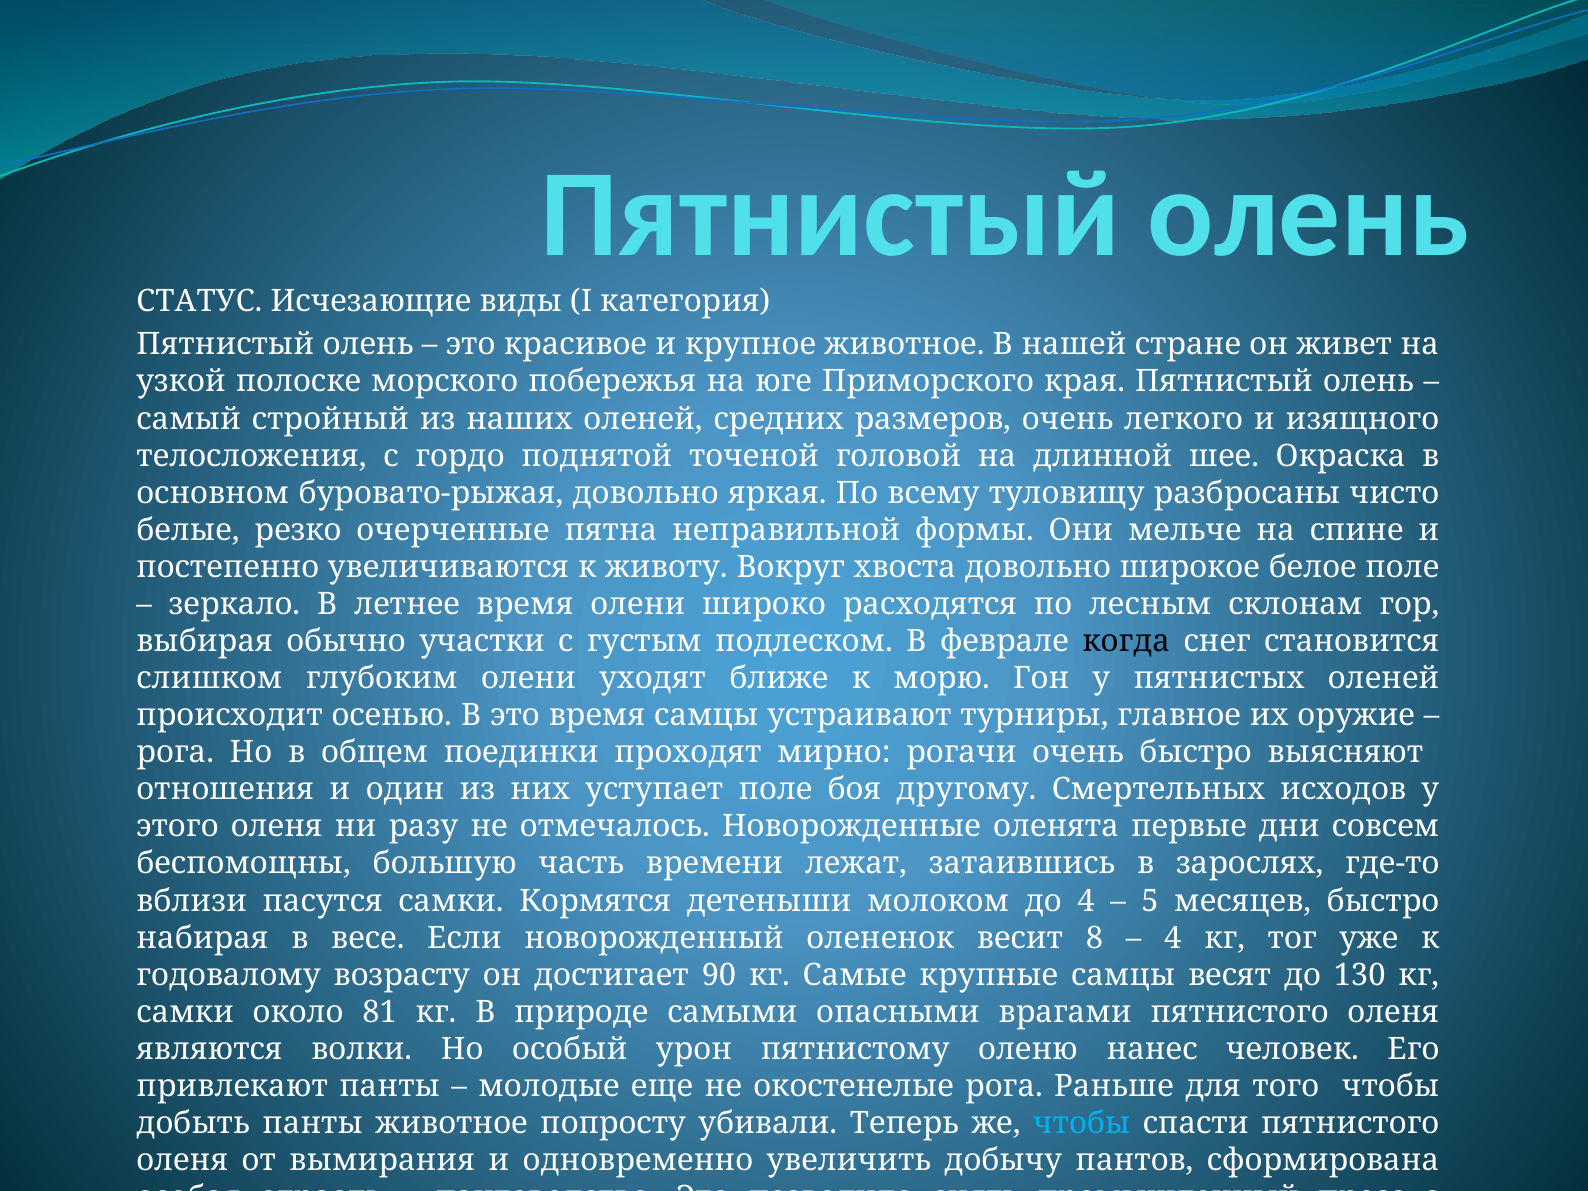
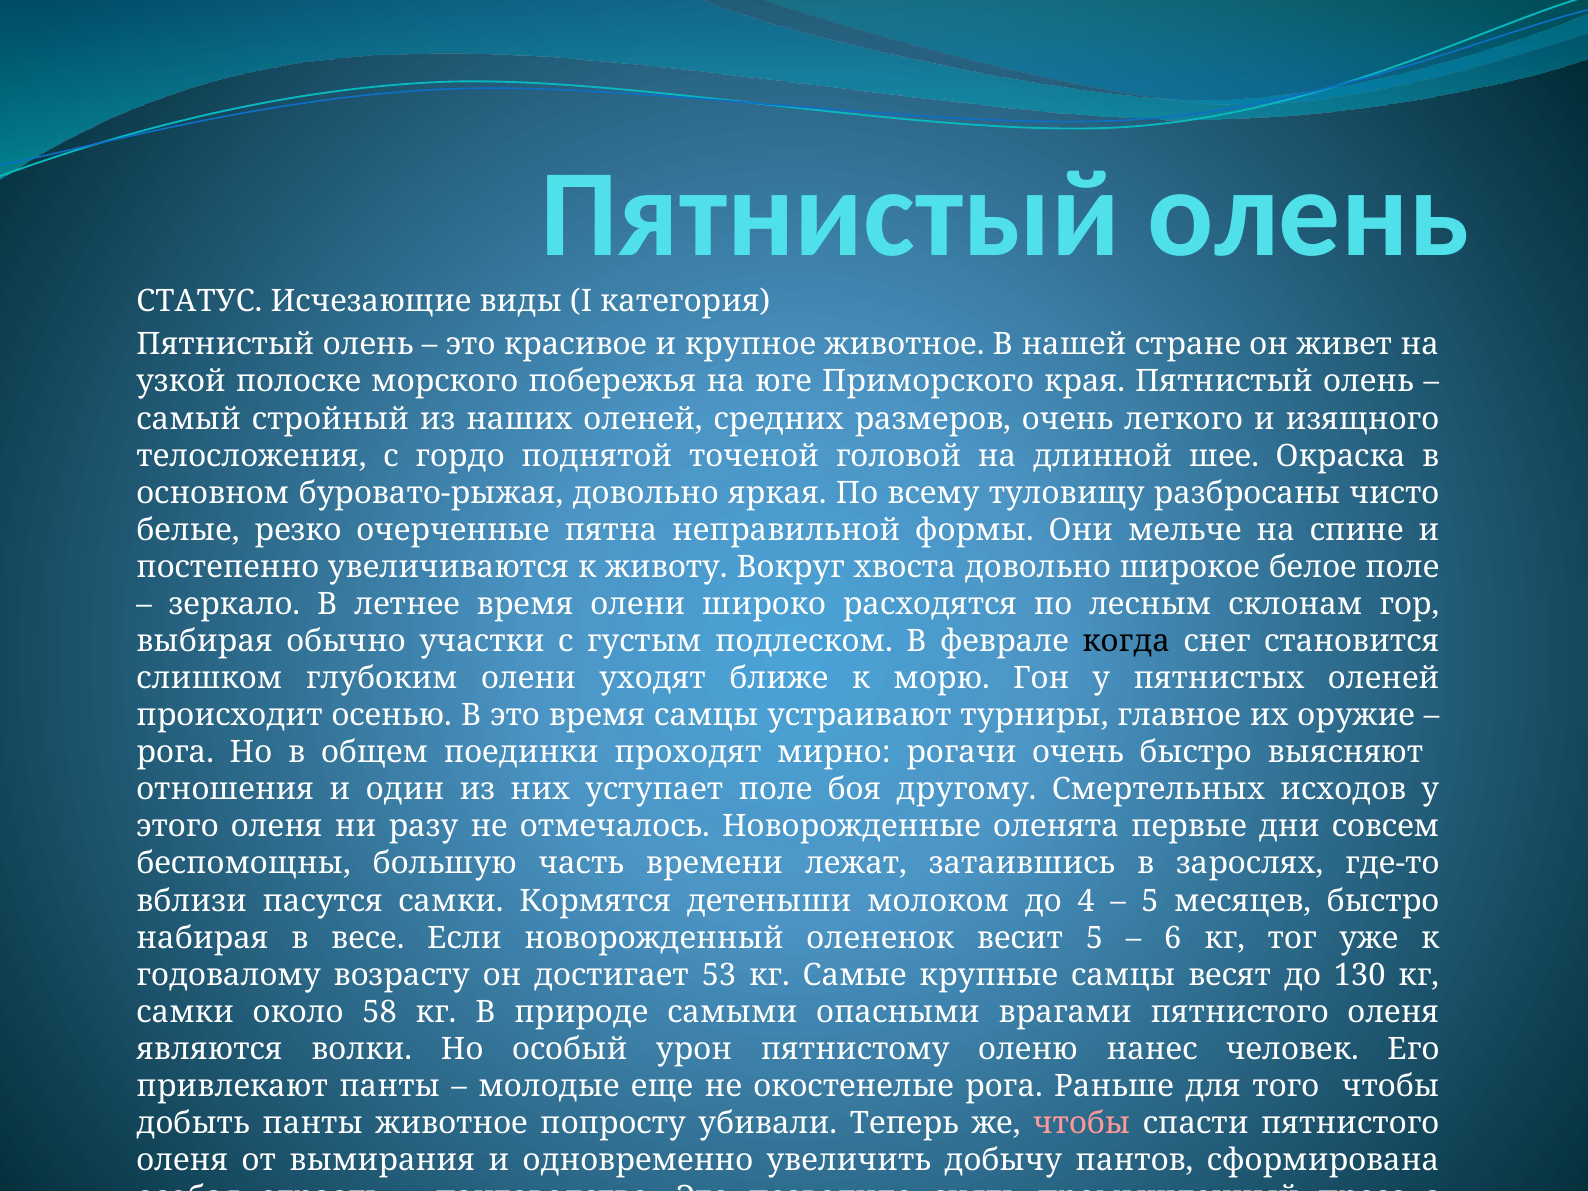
весит 8: 8 -> 5
4 at (1173, 938): 4 -> 6
90: 90 -> 53
81: 81 -> 58
чтобы at (1082, 1123) colour: light blue -> pink
